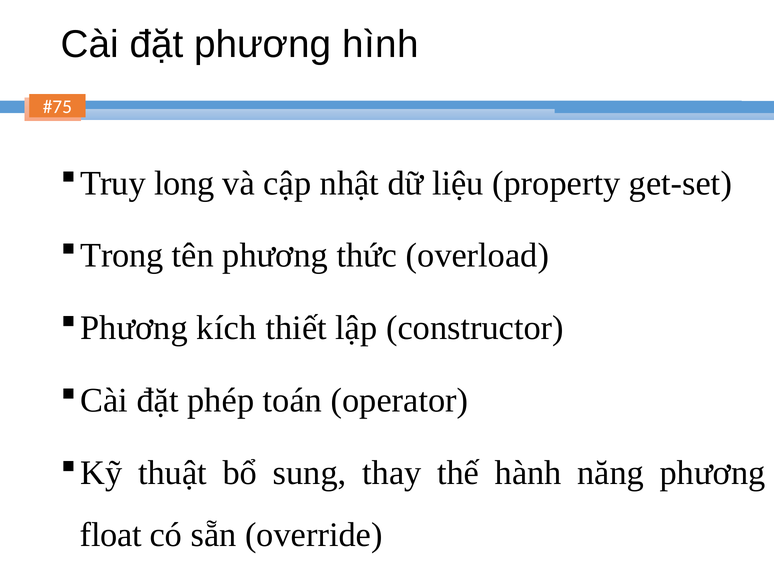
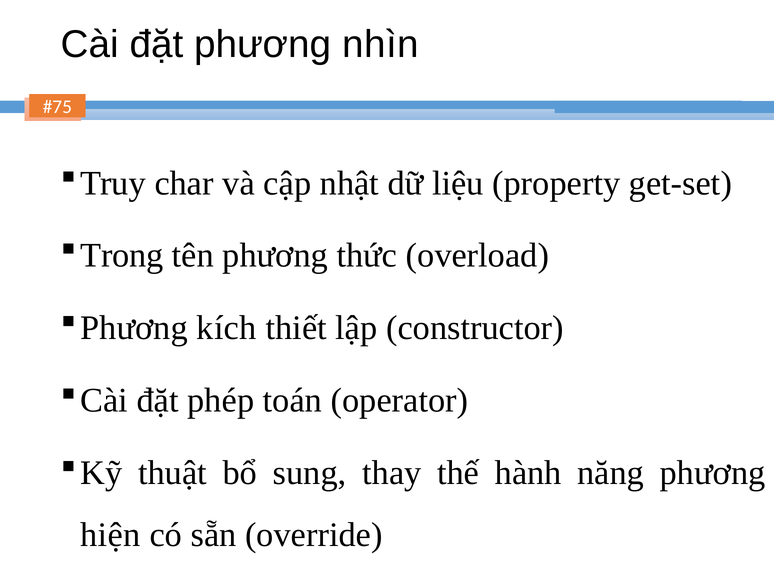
hình: hình -> nhìn
long: long -> char
float: float -> hiện
